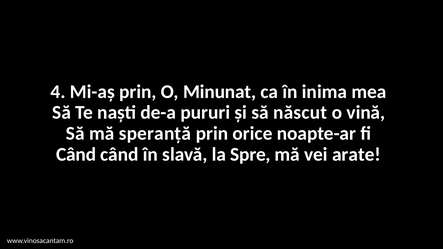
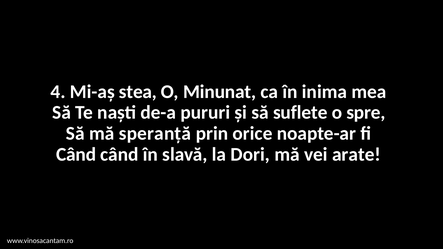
Mi-aș prin: prin -> stea
născut: născut -> suflete
vină: vină -> spre
Spre: Spre -> Dori
